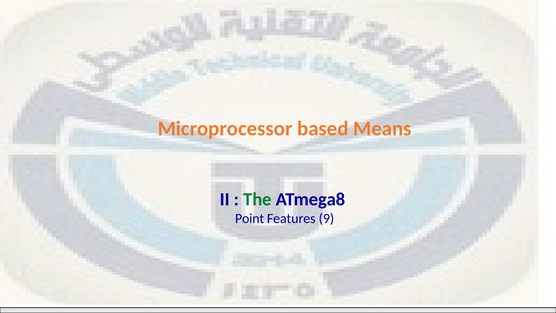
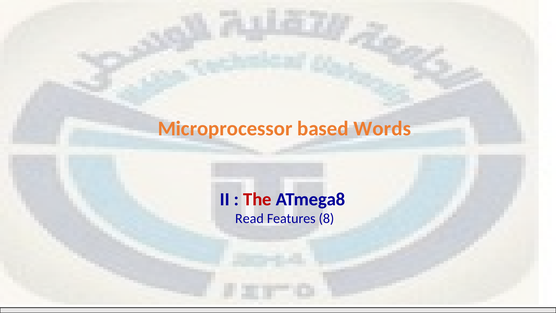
Means: Means -> Words
The colour: green -> red
Point: Point -> Read
9: 9 -> 8
